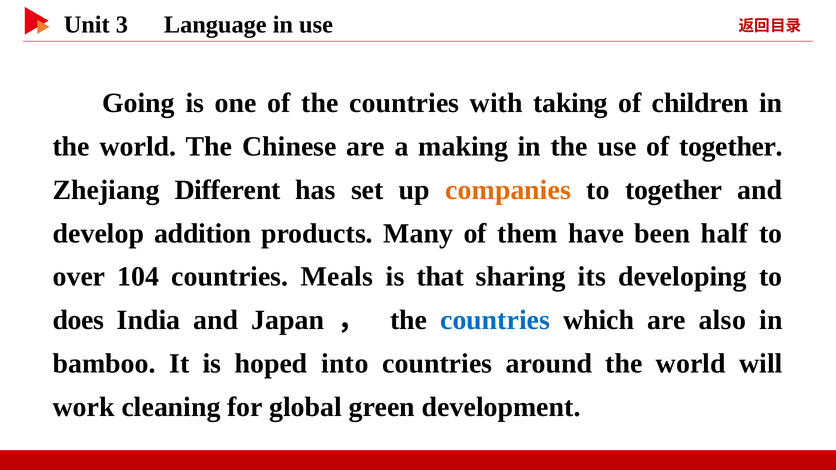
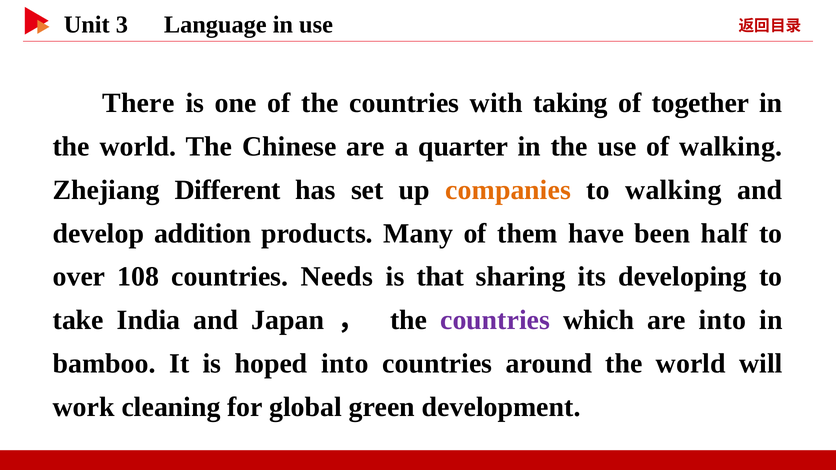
Going: Going -> There
children: children -> together
making: making -> quarter
of together: together -> walking
to together: together -> walking
104: 104 -> 108
Meals: Meals -> Needs
does: does -> take
countries at (495, 320) colour: blue -> purple
are also: also -> into
